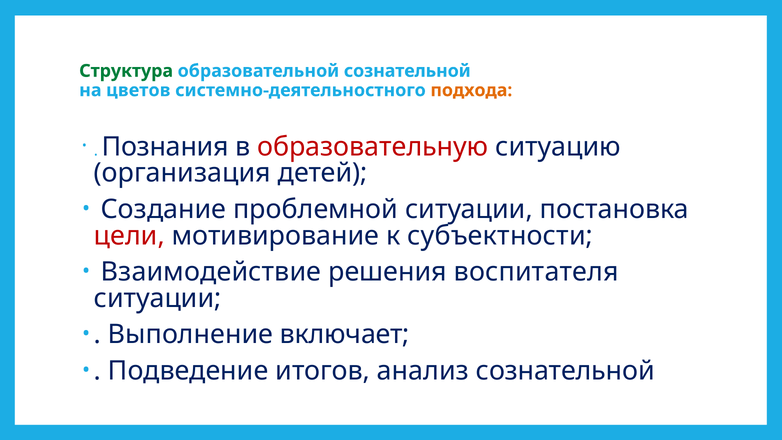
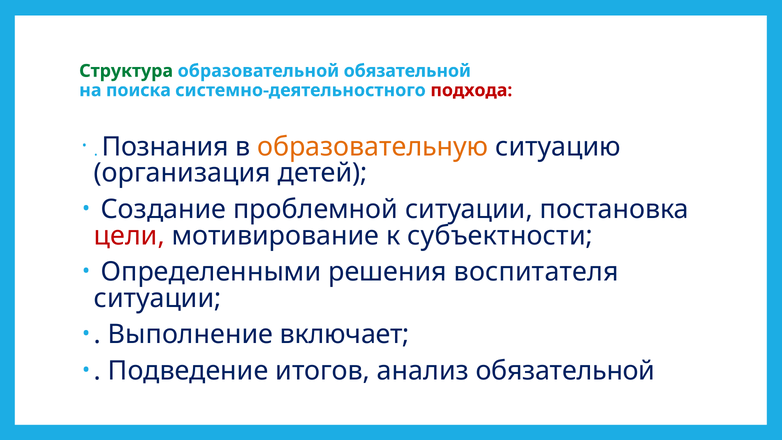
образовательной сознательной: сознательной -> обязательной
цветов: цветов -> поиска
подхода colour: orange -> red
образовательную colour: red -> orange
Взаимодействие: Взаимодействие -> Определенными
анализ сознательной: сознательной -> обязательной
